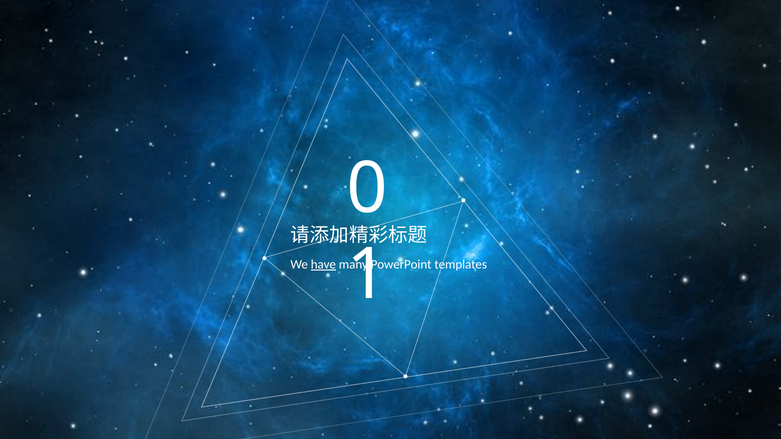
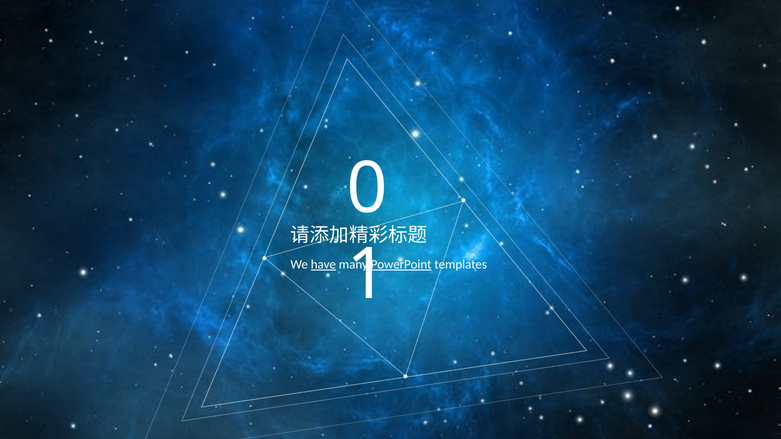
PowerPoint underline: none -> present
